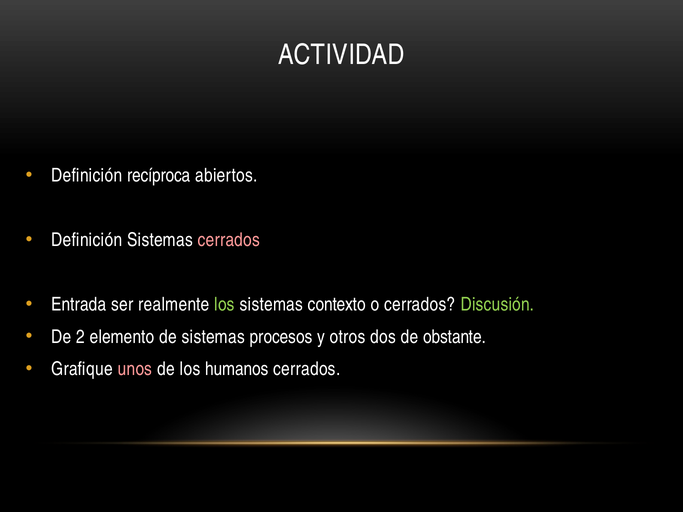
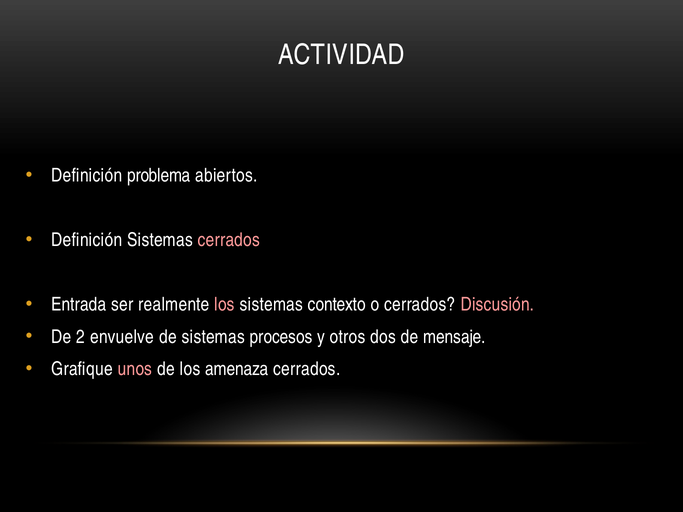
recíproca: recíproca -> problema
los at (225, 305) colour: light green -> pink
Discusión colour: light green -> pink
elemento: elemento -> envuelve
obstante: obstante -> mensaje
humanos: humanos -> amenaza
